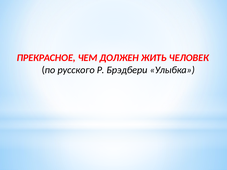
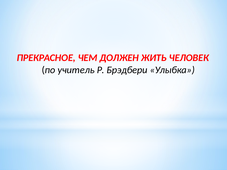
русского: русского -> учитель
